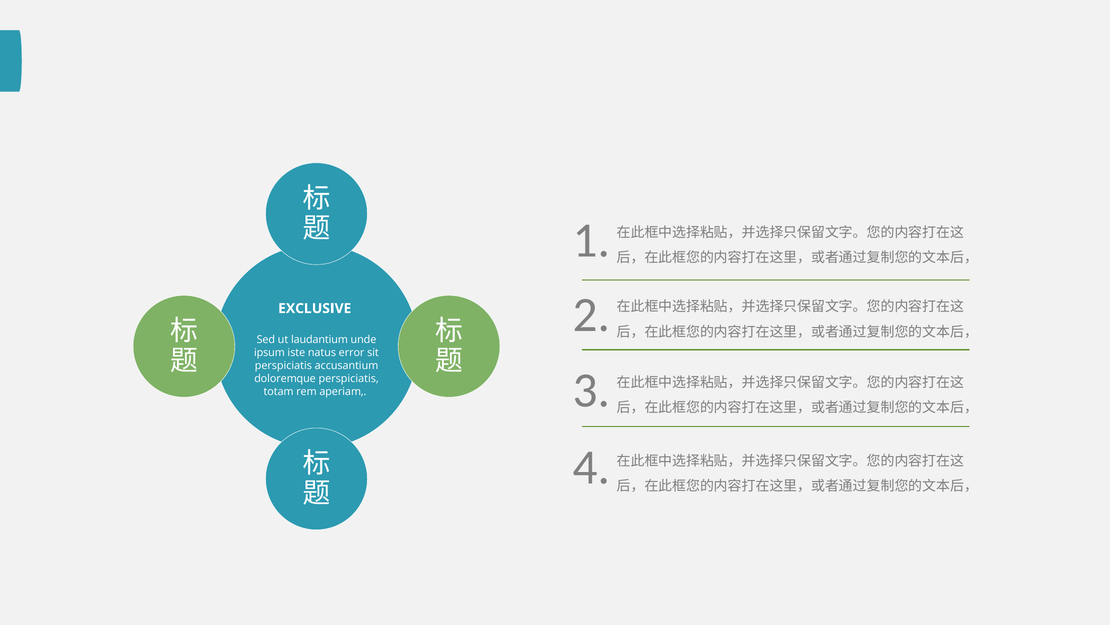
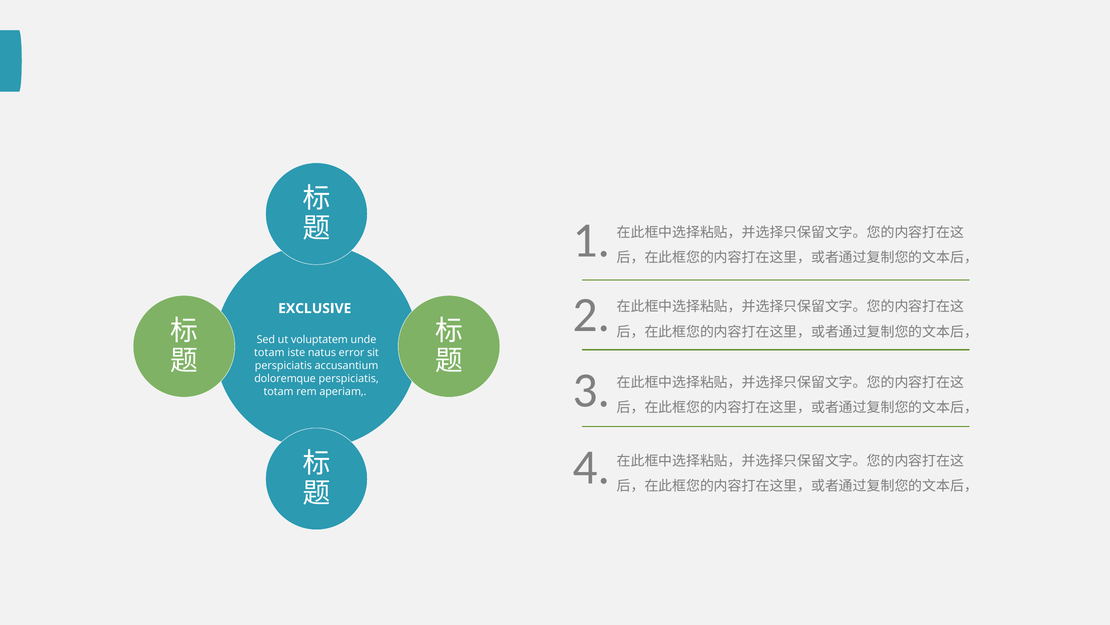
laudantium: laudantium -> voluptatem
ipsum at (269, 352): ipsum -> totam
